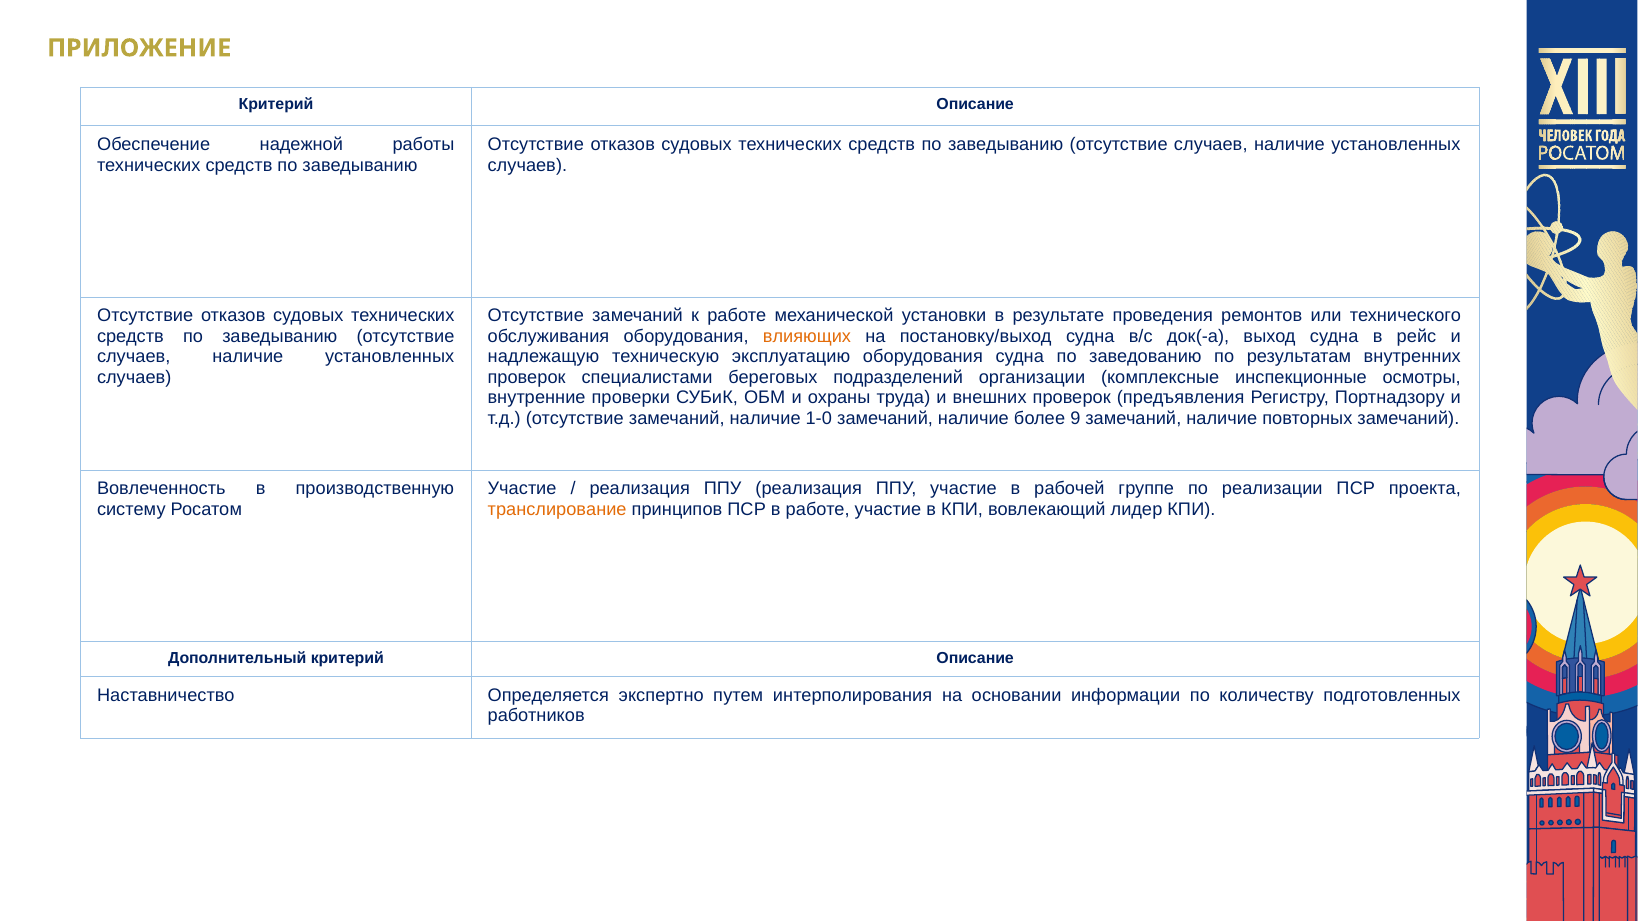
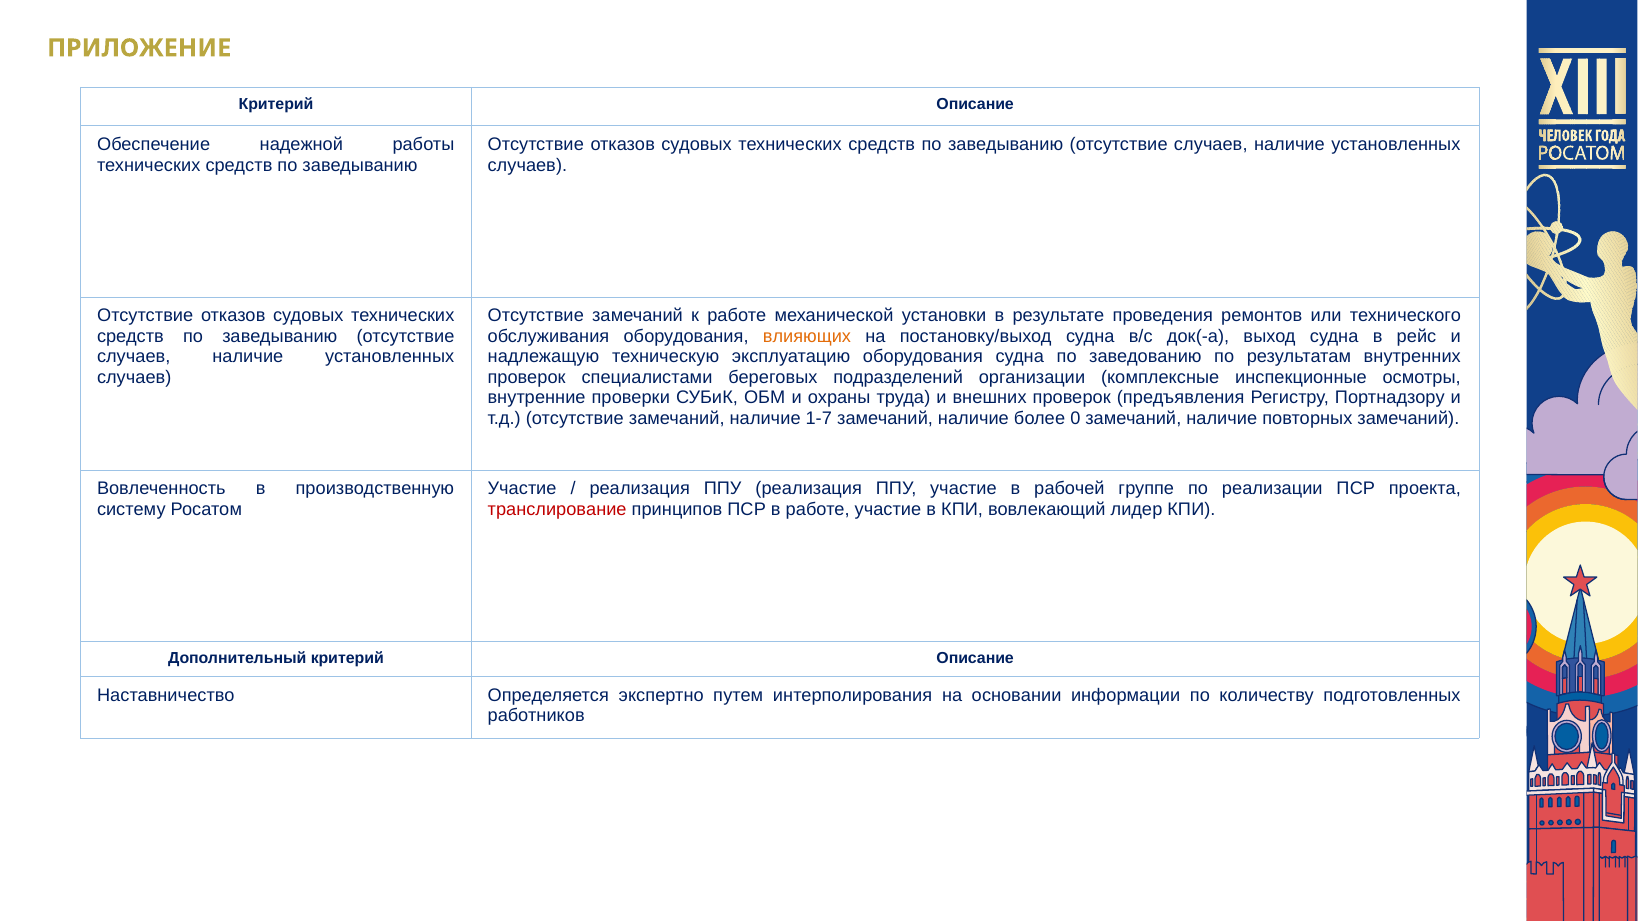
1-0: 1-0 -> 1-7
9: 9 -> 0
транслирование colour: orange -> red
